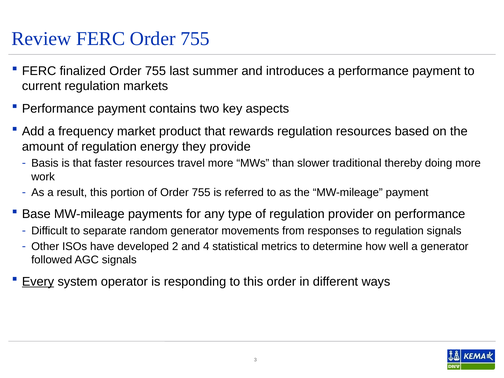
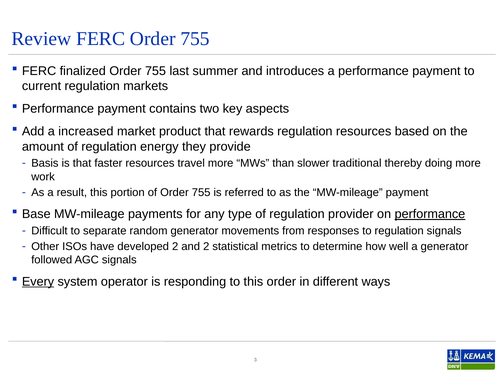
frequency: frequency -> increased
performance at (430, 214) underline: none -> present
and 4: 4 -> 2
